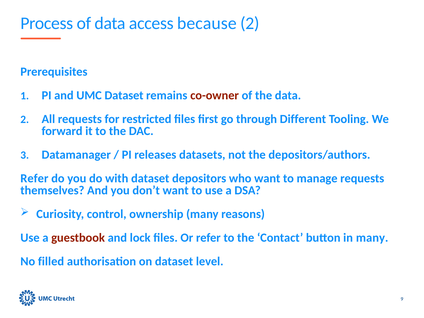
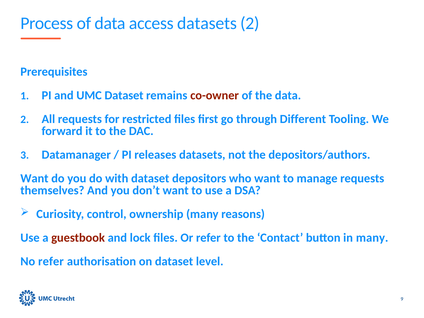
access because: because -> datasets
Refer at (34, 178): Refer -> Want
No filled: filled -> refer
